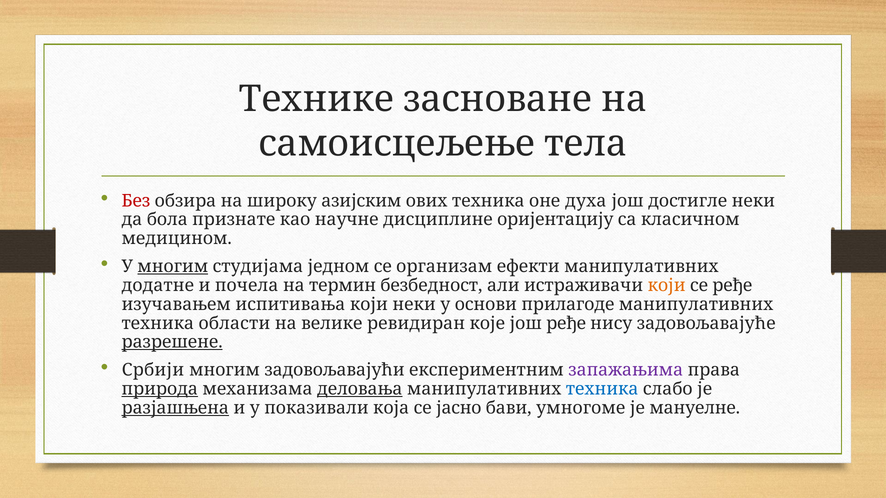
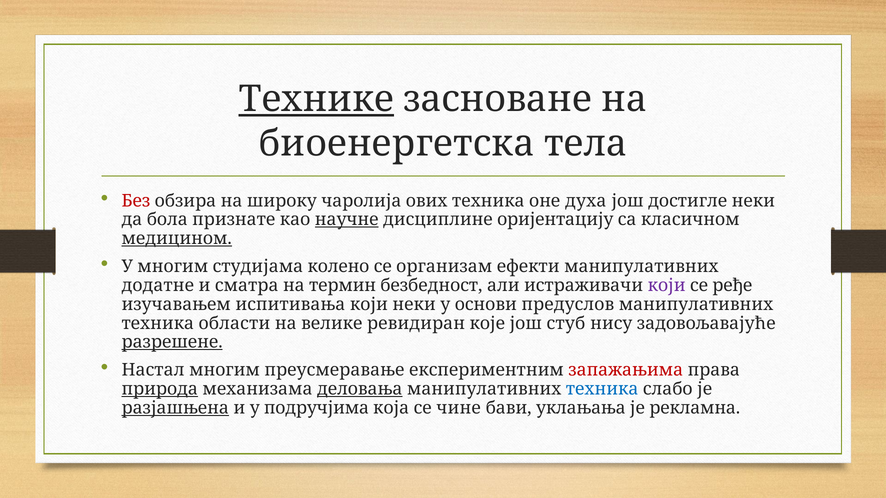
Технике underline: none -> present
самоисцељење: самоисцељење -> биоенергетска
азијским: азијским -> чаролија
научне underline: none -> present
медицином underline: none -> present
многим at (173, 267) underline: present -> none
једном: једном -> колено
почела: почела -> сматра
који at (667, 286) colour: orange -> purple
прилагоде: прилагоде -> предуслов
још ређе: ређе -> стуб
Србији: Србији -> Настал
задовољавајући: задовољавајући -> преусмеравање
запажањима colour: purple -> red
показивали: показивали -> подручјима
јасно: јасно -> чине
умногоме: умногоме -> уклањања
мануелне: мануелне -> рекламна
